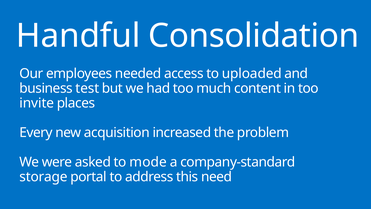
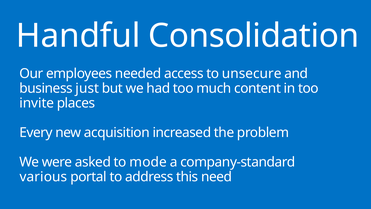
uploaded: uploaded -> unsecure
test: test -> just
storage: storage -> various
